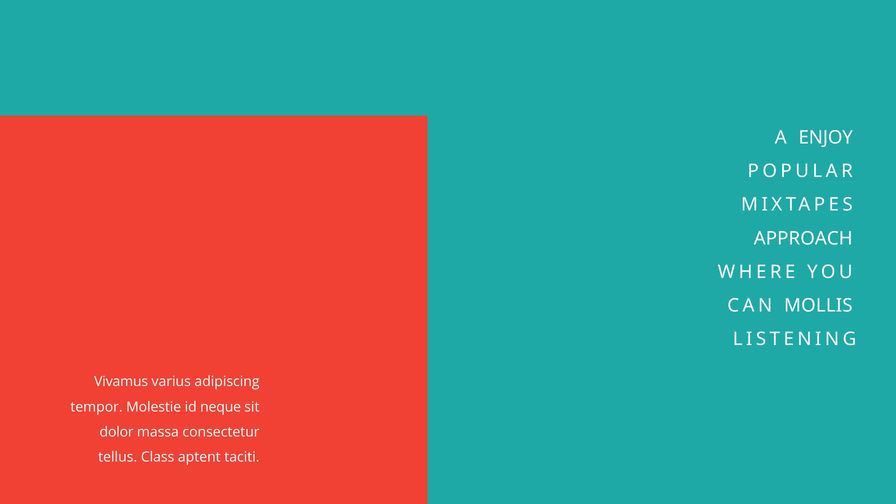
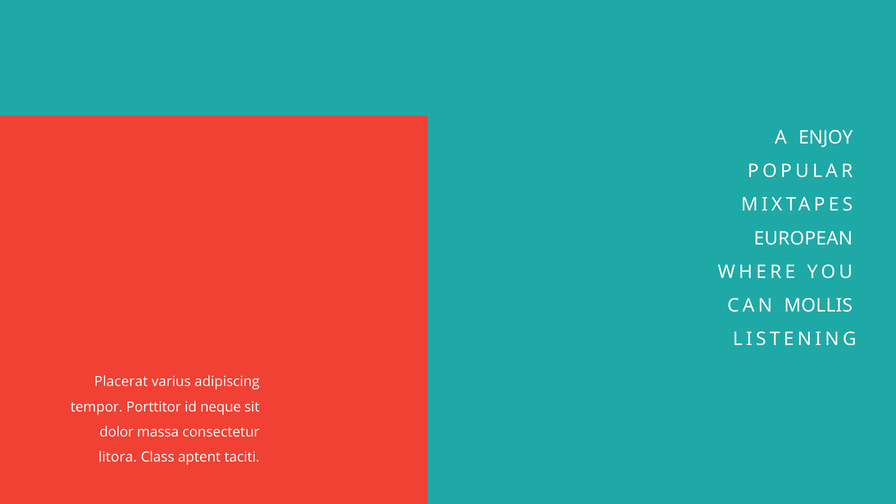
APPROACH: APPROACH -> EUROPEAN
Vivamus: Vivamus -> Placerat
Molestie: Molestie -> Porttitor
tellus: tellus -> litora
